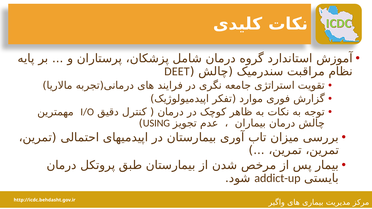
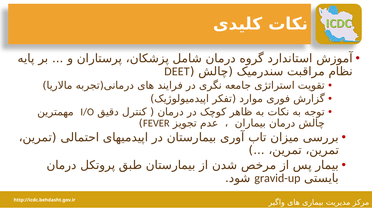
USING: USING -> FEVER
addict-up: addict-up -> gravid-up
